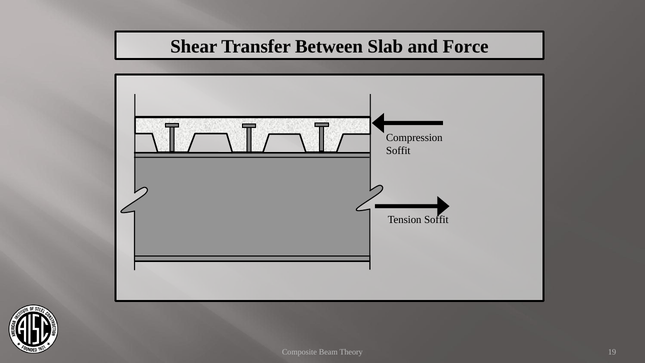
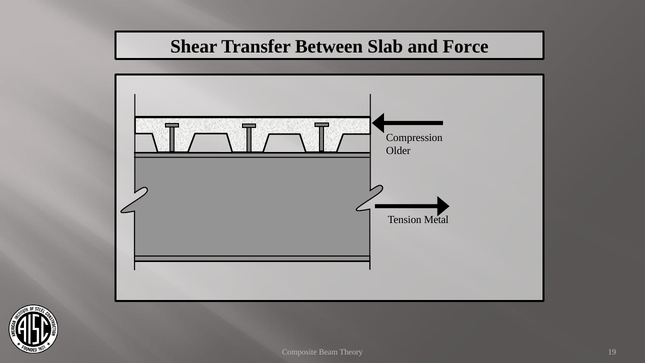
Soffit at (398, 151): Soffit -> Older
Tension Soffit: Soffit -> Metal
